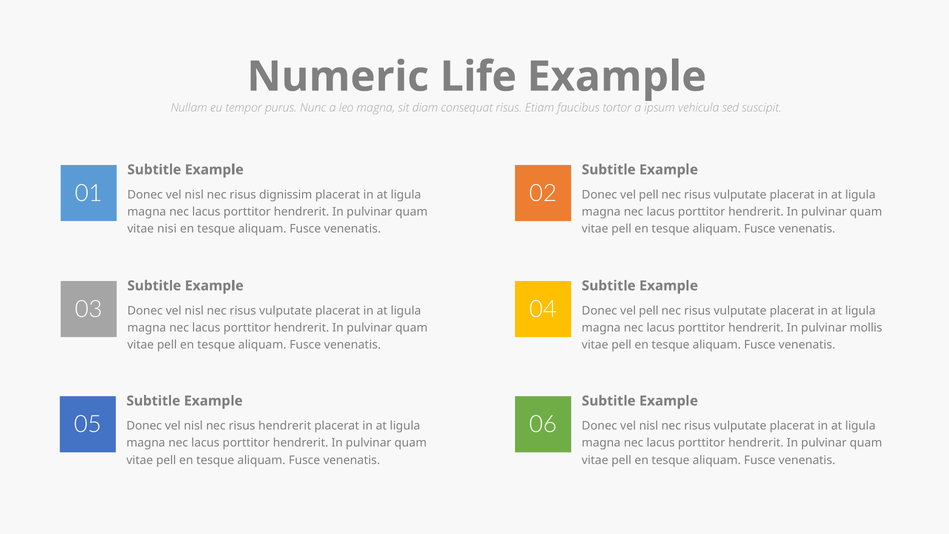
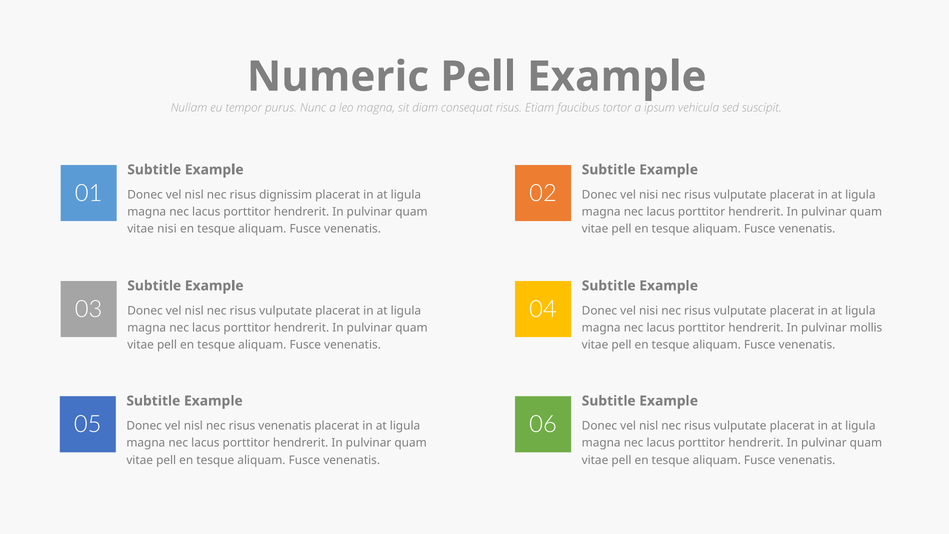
Numeric Life: Life -> Pell
pell at (649, 195): pell -> nisi
pell at (649, 311): pell -> nisi
risus hendrerit: hendrerit -> venenatis
